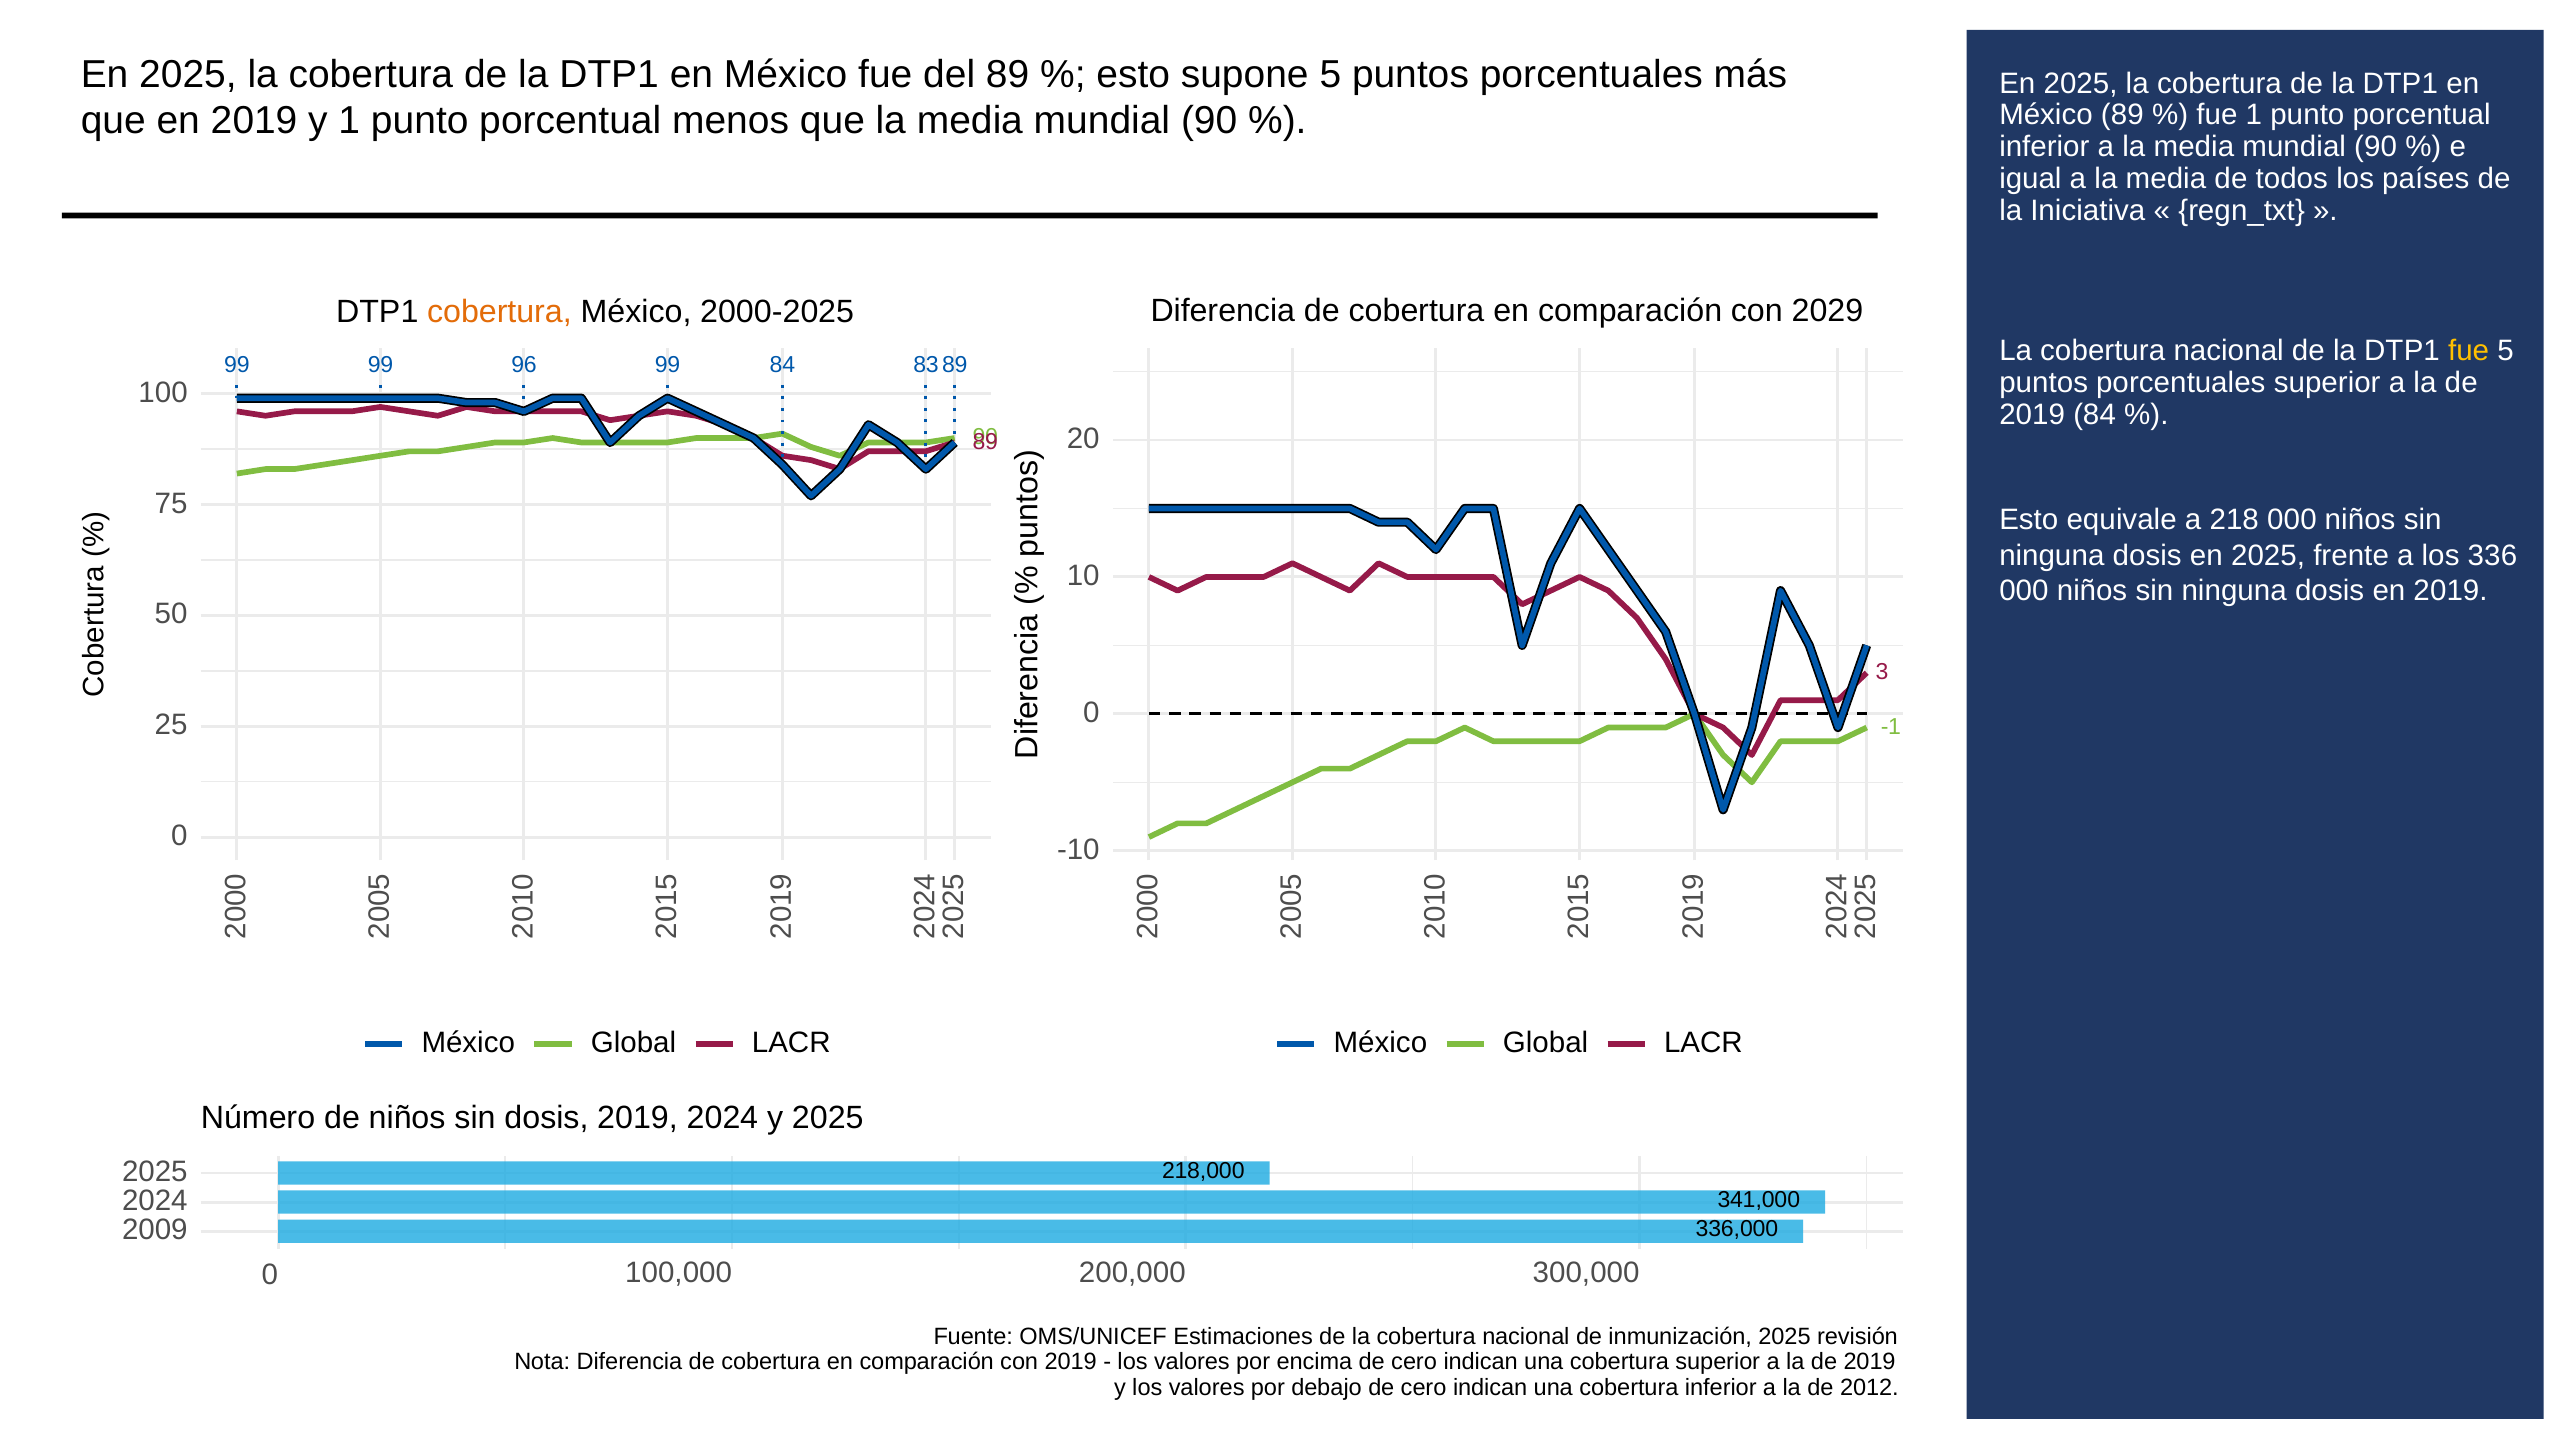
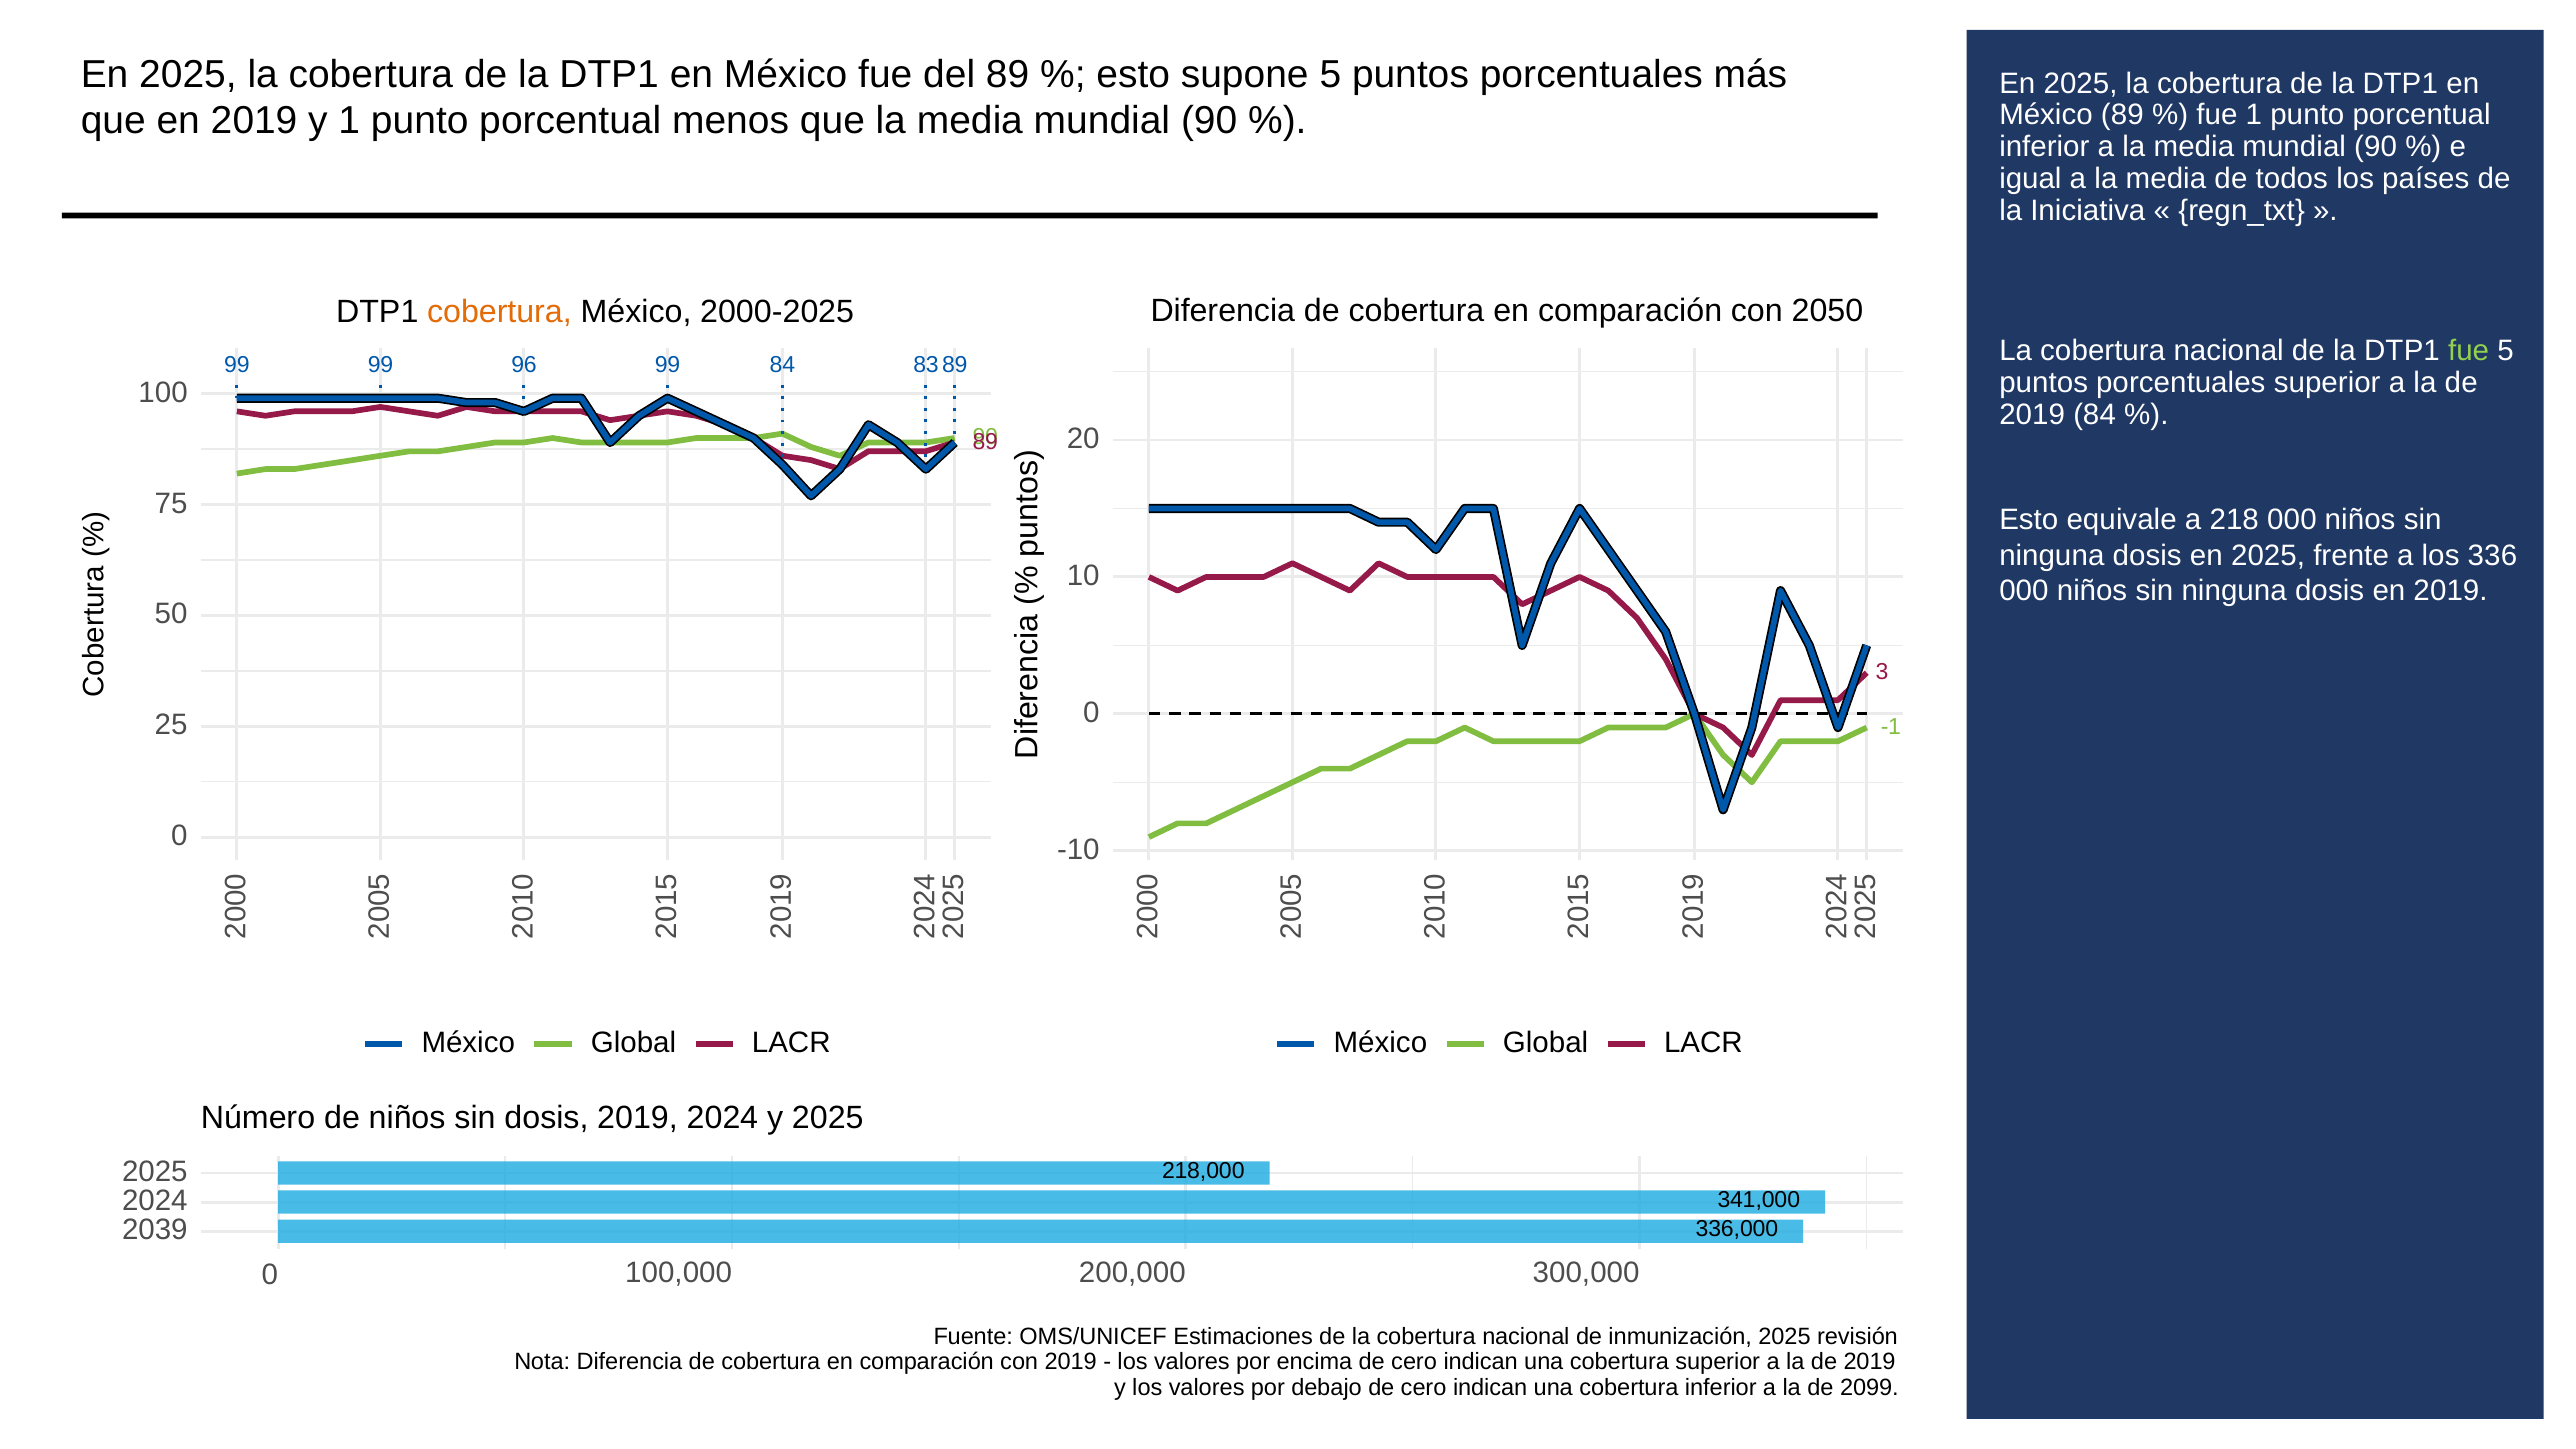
2029: 2029 -> 2050
fue at (2469, 351) colour: yellow -> light green
2009: 2009 -> 2039
2012: 2012 -> 2099
